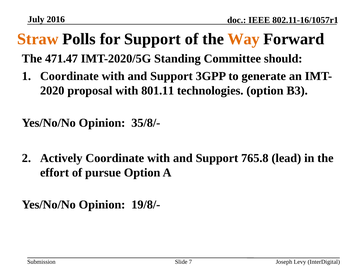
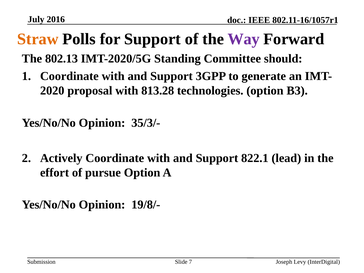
Way colour: orange -> purple
471.47: 471.47 -> 802.13
801.11: 801.11 -> 813.28
35/8/-: 35/8/- -> 35/3/-
765.8: 765.8 -> 822.1
